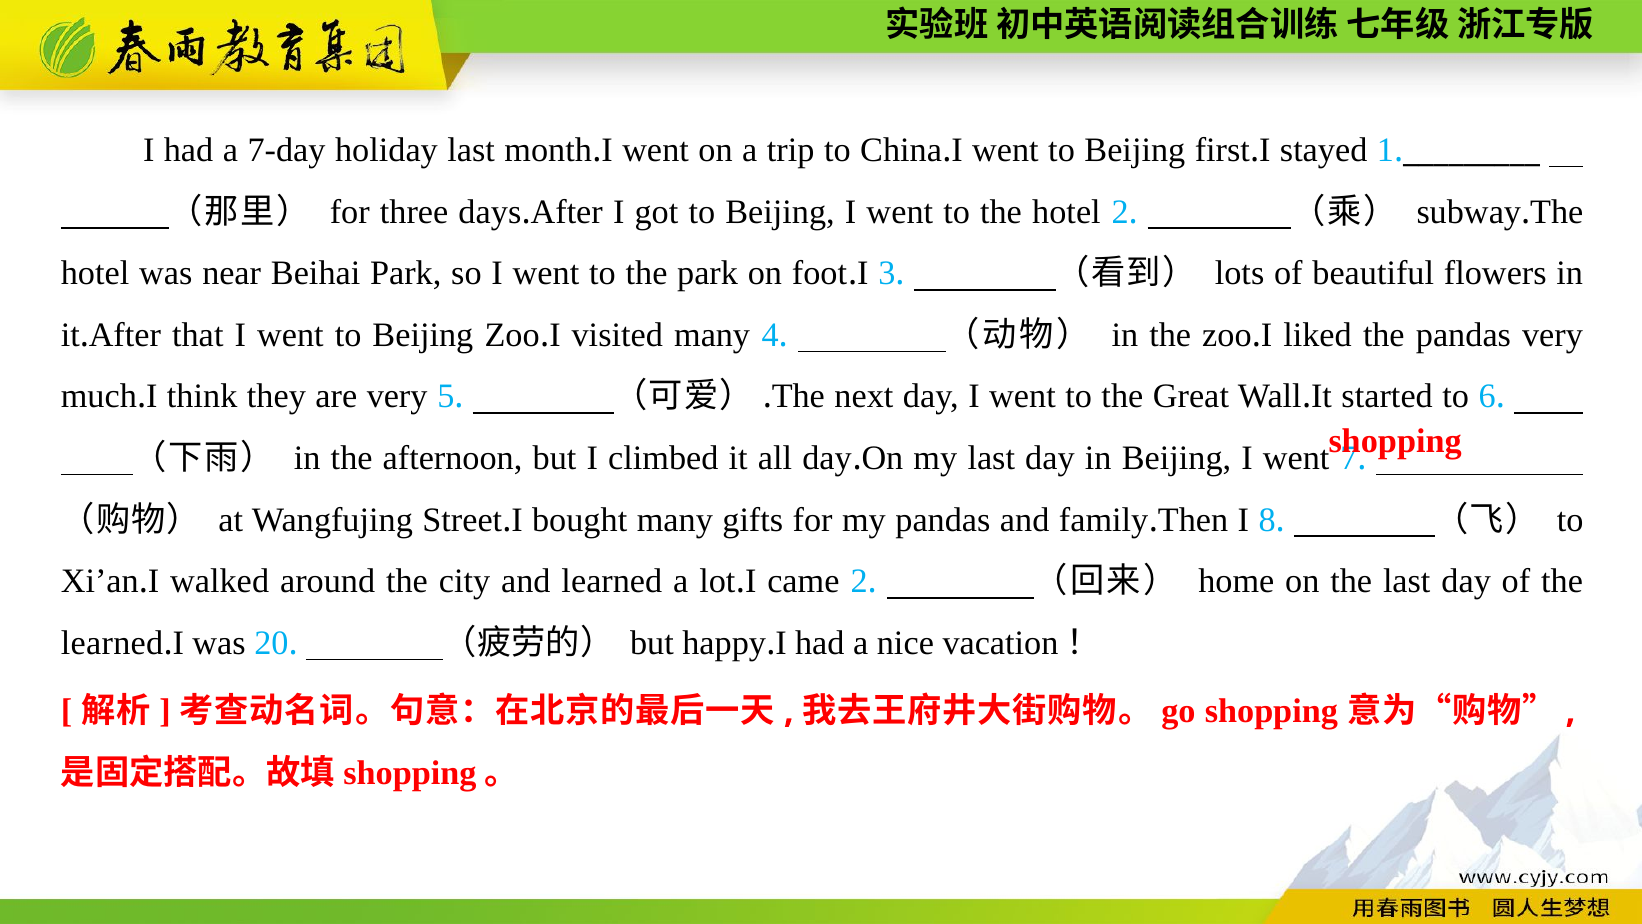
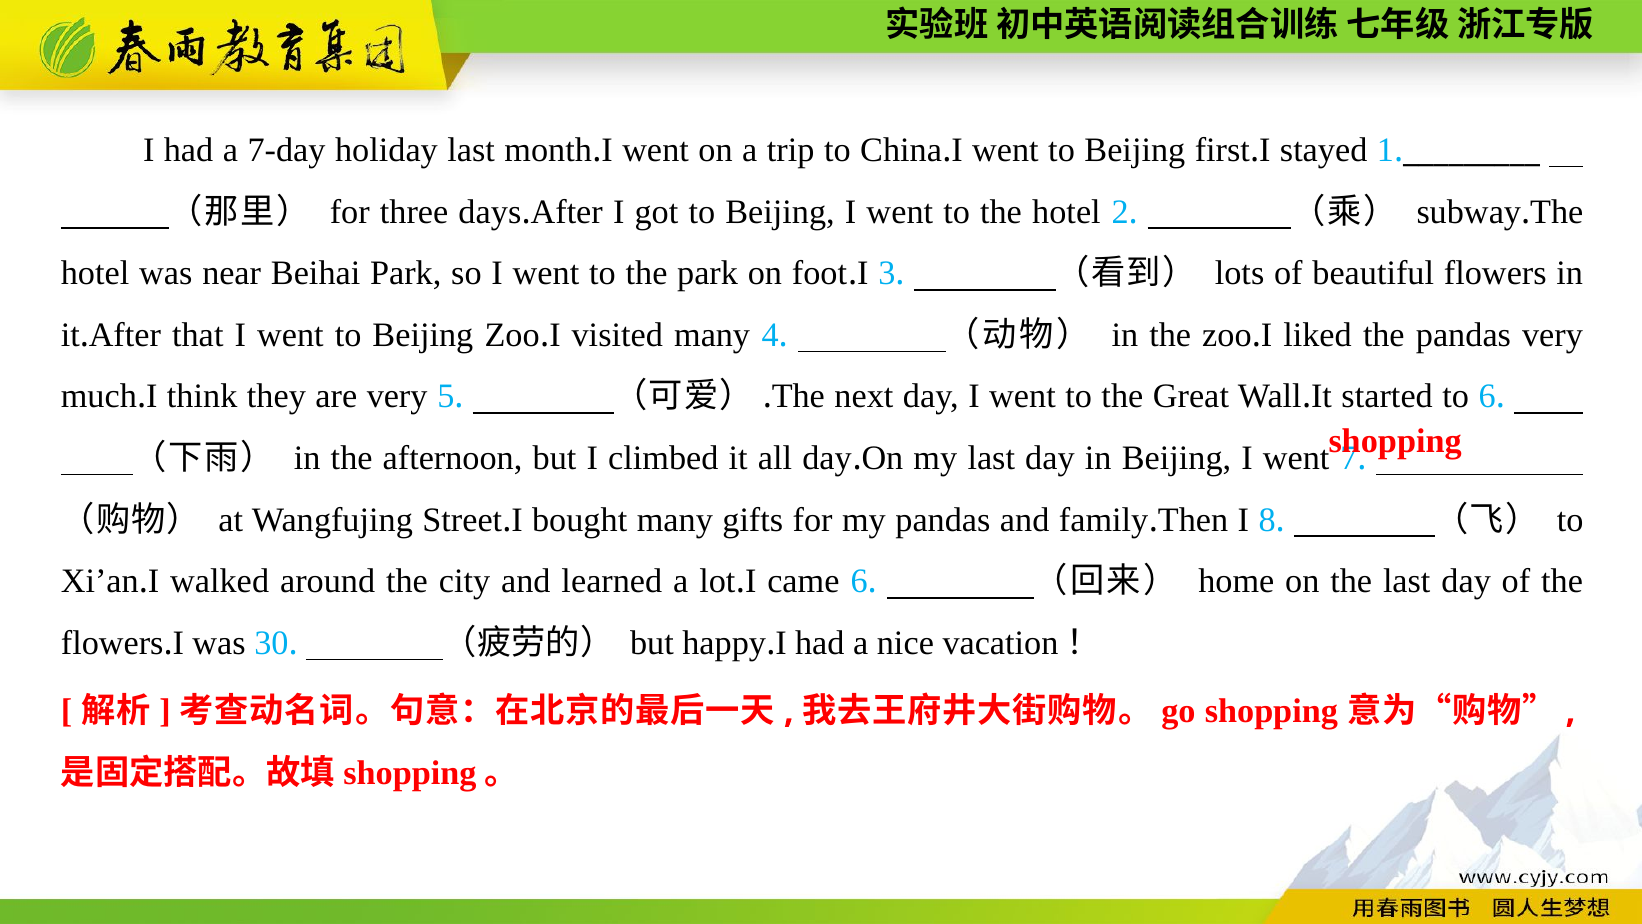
came 2: 2 -> 6
learned at (112, 643): learned -> flowers
20: 20 -> 30
